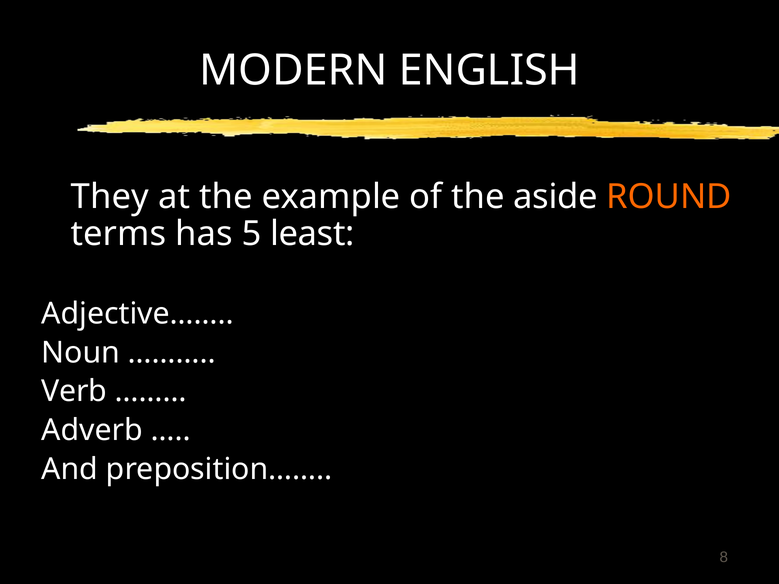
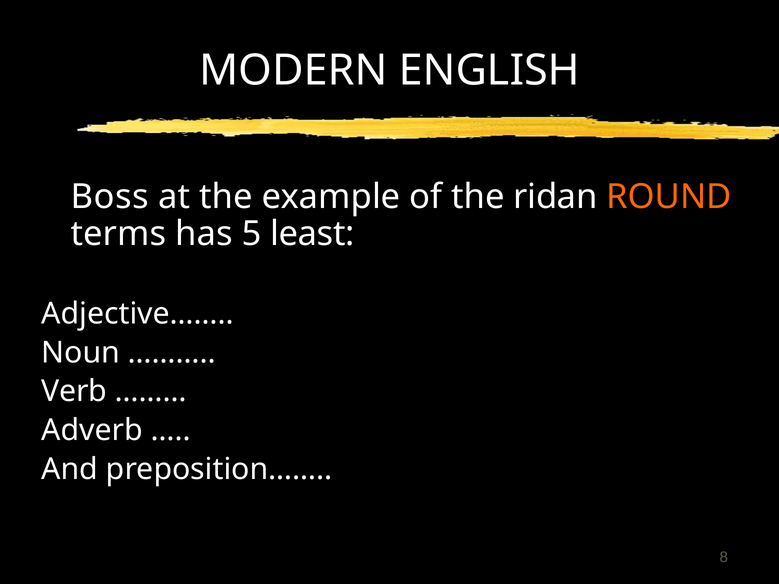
They: They -> Boss
aside: aside -> ridan
